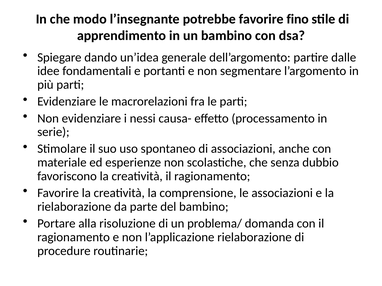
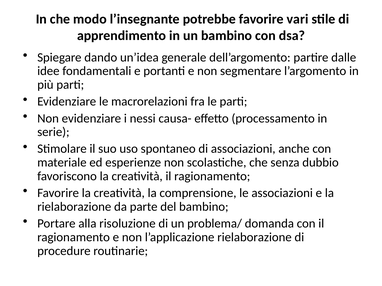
fino: fino -> vari
